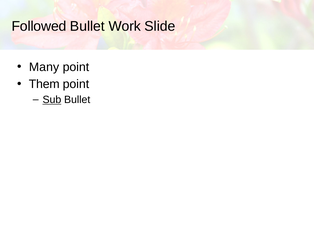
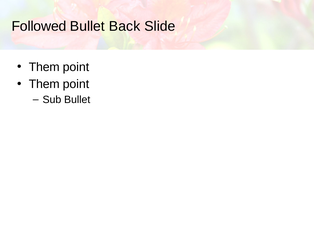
Work: Work -> Back
Many at (44, 67): Many -> Them
Sub underline: present -> none
